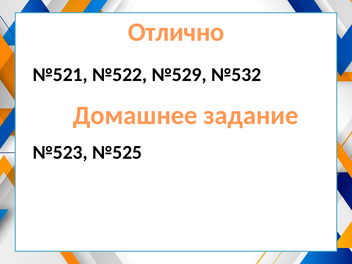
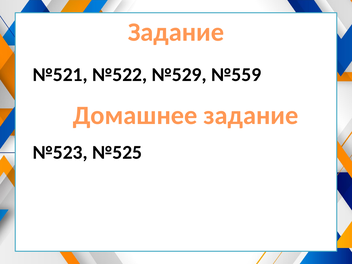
Отлично at (176, 32): Отлично -> Задание
№532: №532 -> №559
